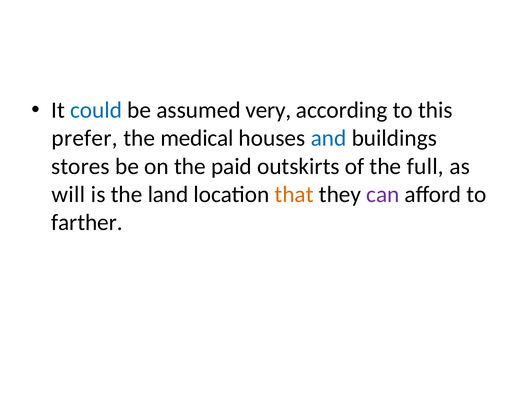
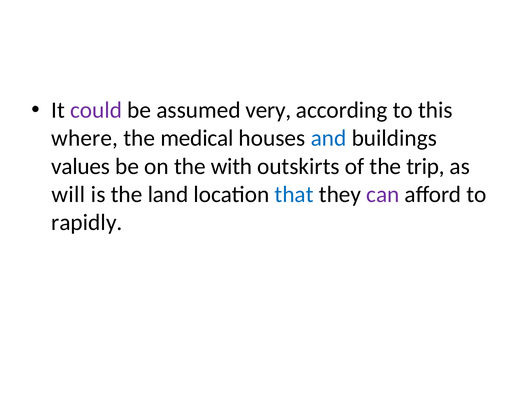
could colour: blue -> purple
prefer: prefer -> where
stores: stores -> values
paid: paid -> with
full: full -> trip
that colour: orange -> blue
farther: farther -> rapidly
